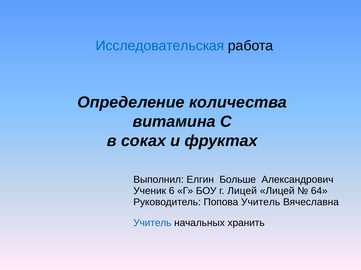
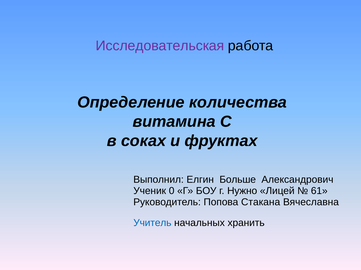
Исследовательская colour: blue -> purple
6: 6 -> 0
г Лицей: Лицей -> Нужно
64: 64 -> 61
Попова Учитель: Учитель -> Стакана
